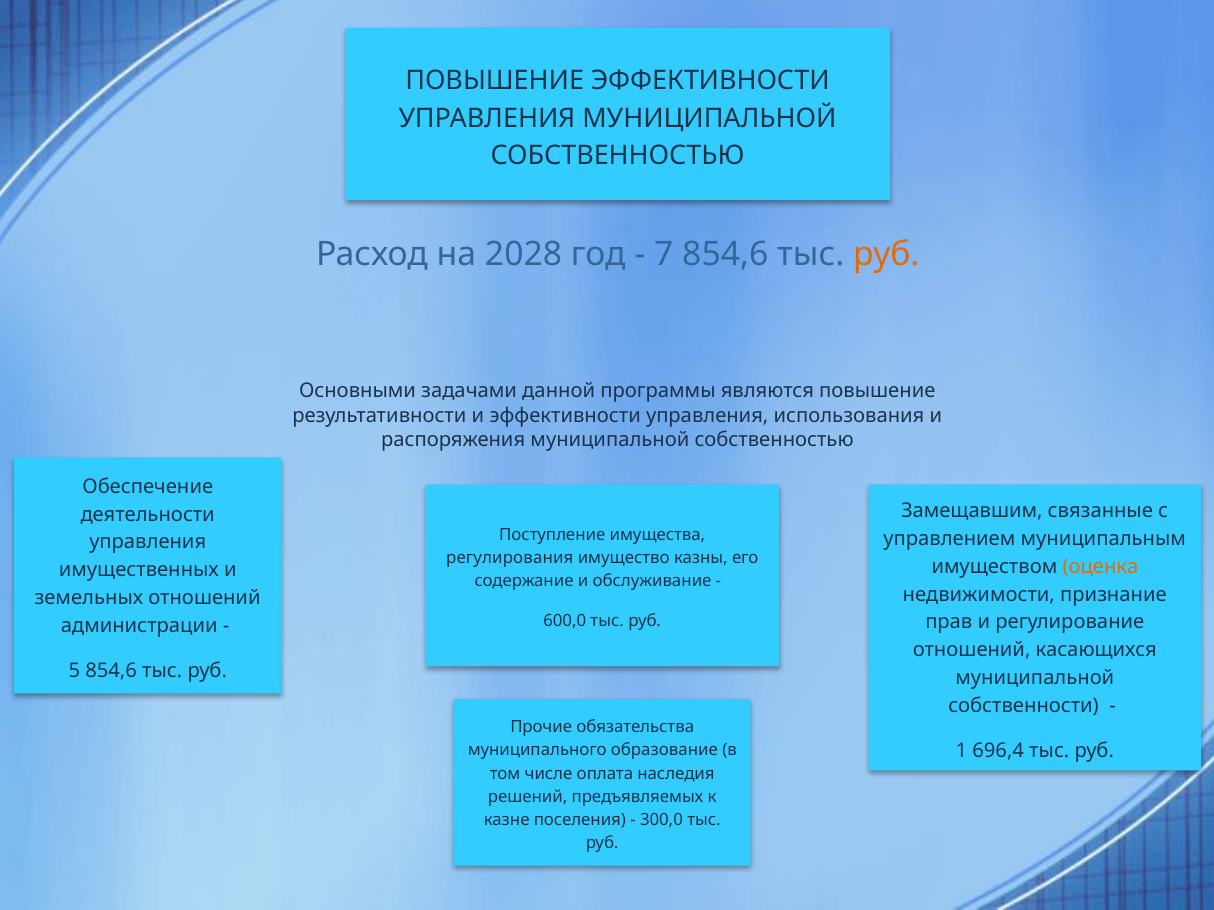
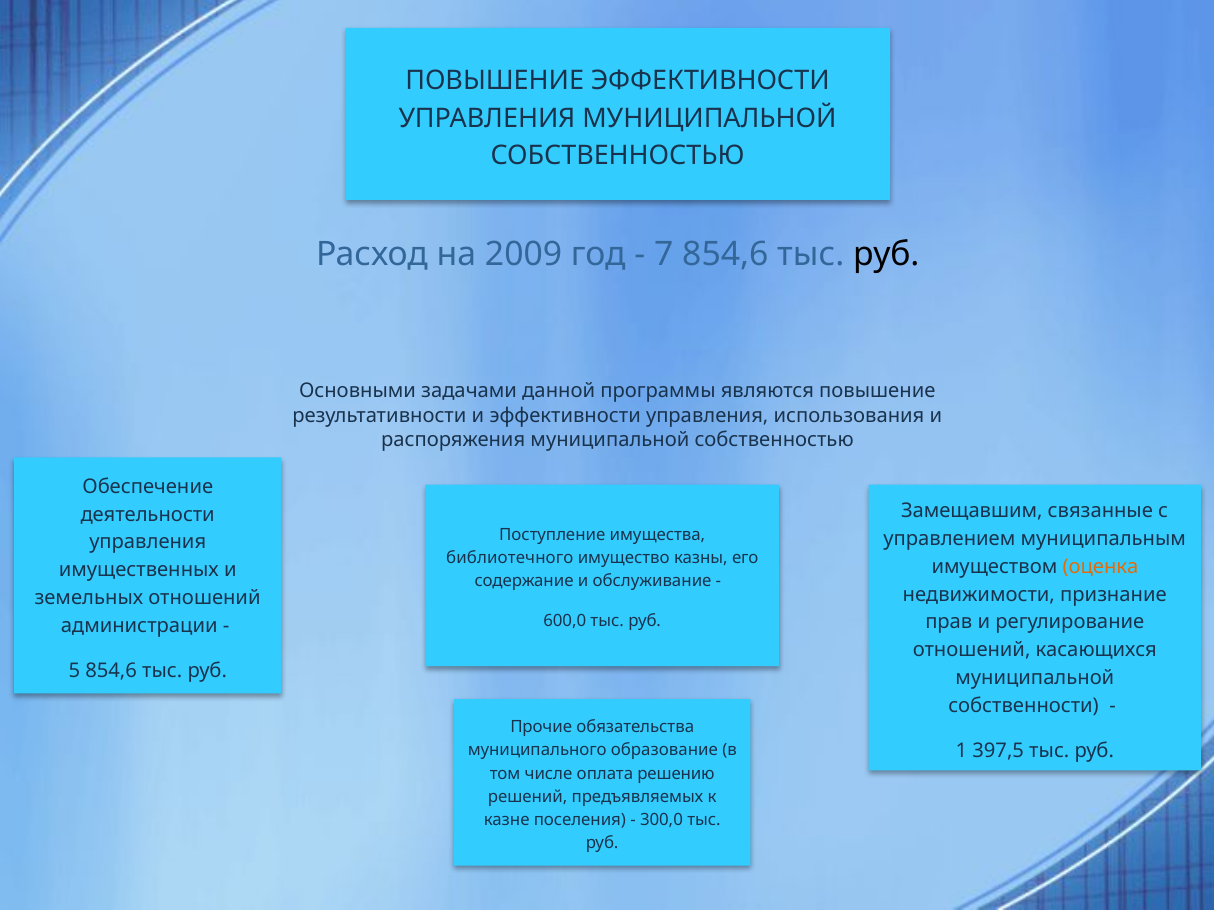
2028: 2028 -> 2009
руб at (886, 254) colour: orange -> black
регулирования: регулирования -> библиотечного
696,4: 696,4 -> 397,5
наследия: наследия -> решению
